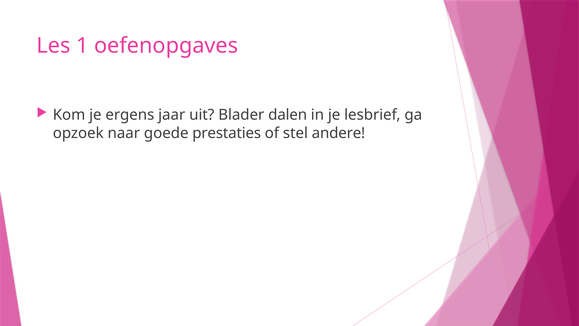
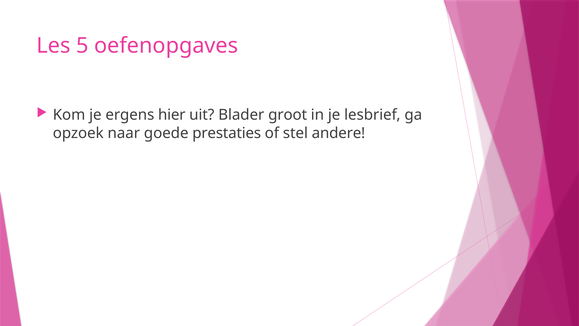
1: 1 -> 5
jaar: jaar -> hier
dalen: dalen -> groot
